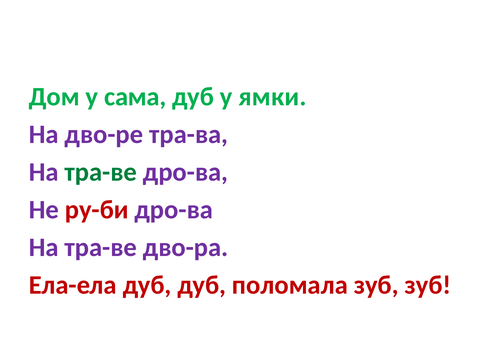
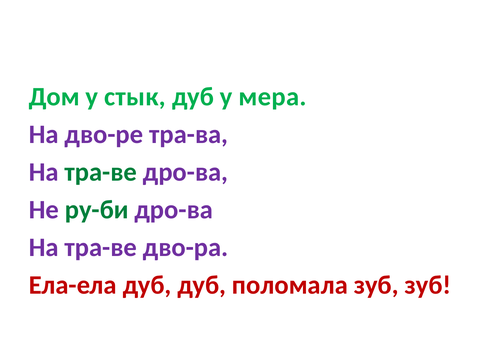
сама: сама -> стык
ямки: ямки -> мера
ру-би colour: red -> green
